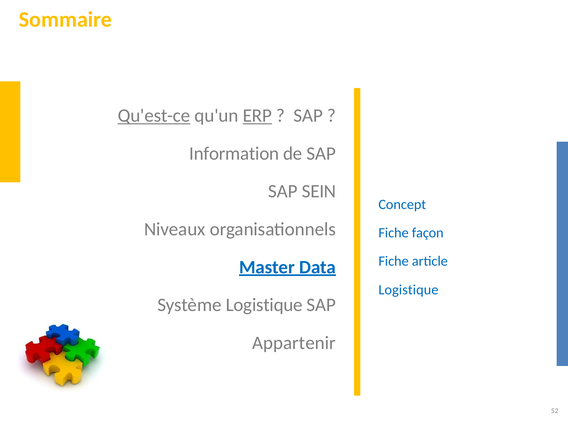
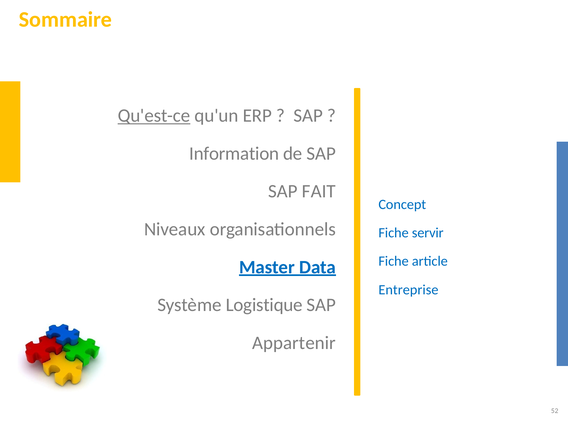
ERP underline: present -> none
SEIN: SEIN -> FAIT
façon: façon -> servir
Logistique at (408, 290): Logistique -> Entreprise
